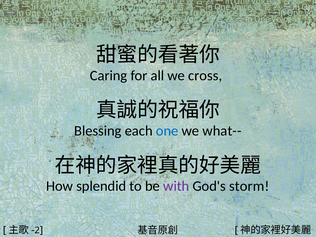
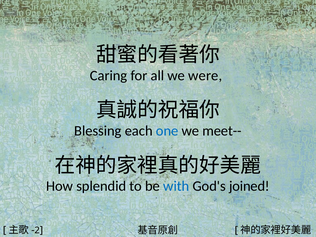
cross: cross -> were
what--: what-- -> meet--
with colour: purple -> blue
storm: storm -> joined
